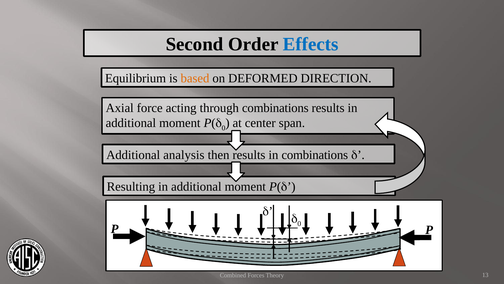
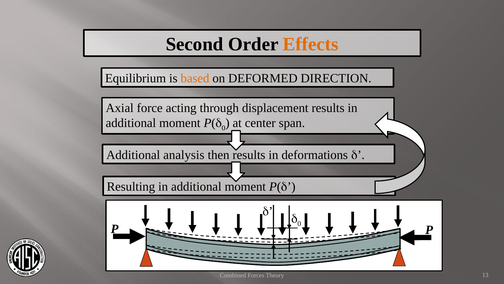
Effects colour: blue -> orange
through combinations: combinations -> displacement
in combinations: combinations -> deformations
